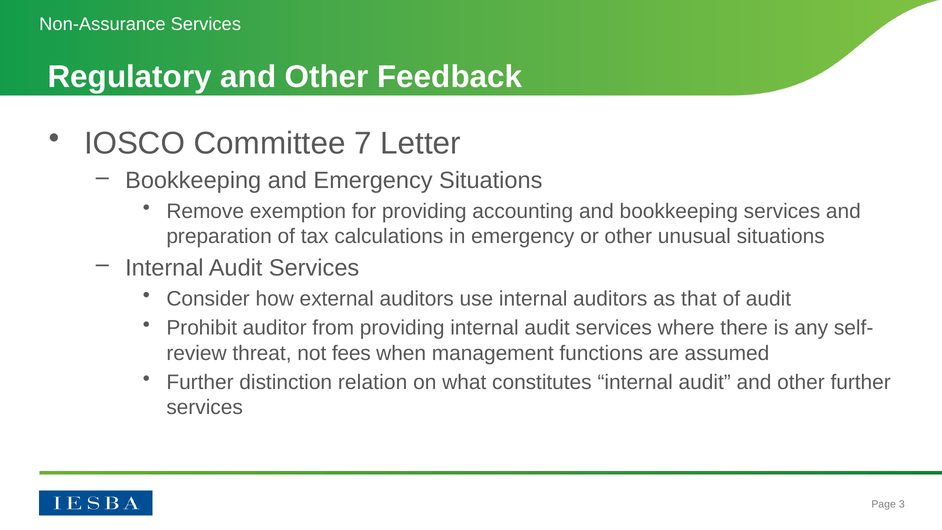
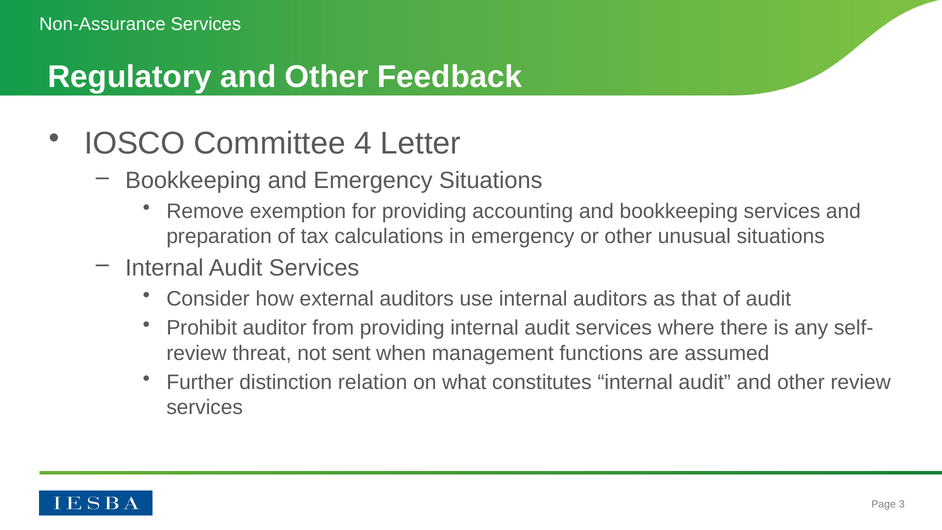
7: 7 -> 4
fees: fees -> sent
other further: further -> review
